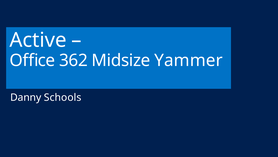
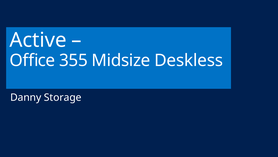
362: 362 -> 355
Yammer: Yammer -> Deskless
Schools: Schools -> Storage
